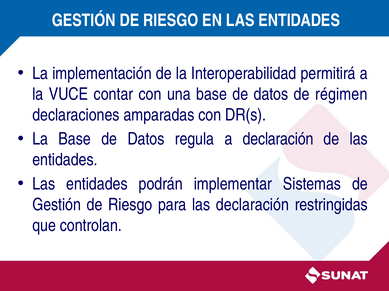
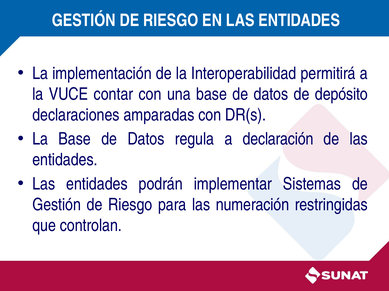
régimen: régimen -> depósito
las declaración: declaración -> numeración
